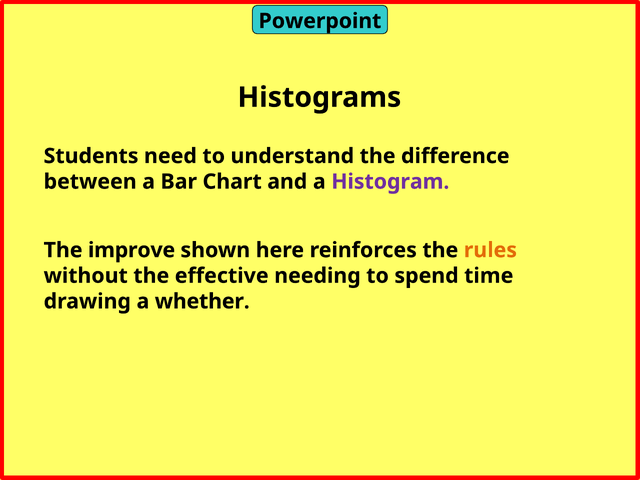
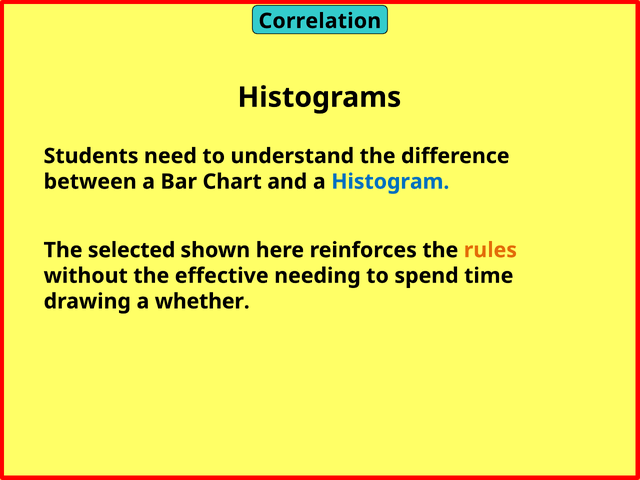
Powerpoint: Powerpoint -> Correlation
Histogram colour: purple -> blue
improve: improve -> selected
